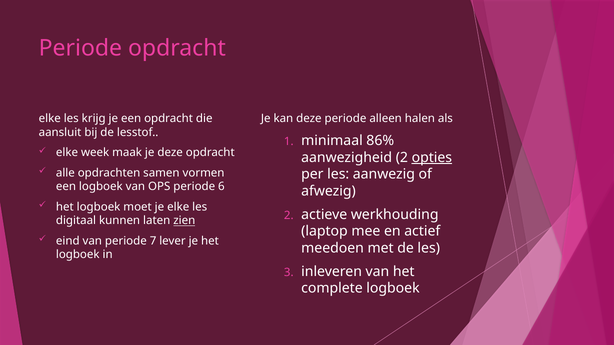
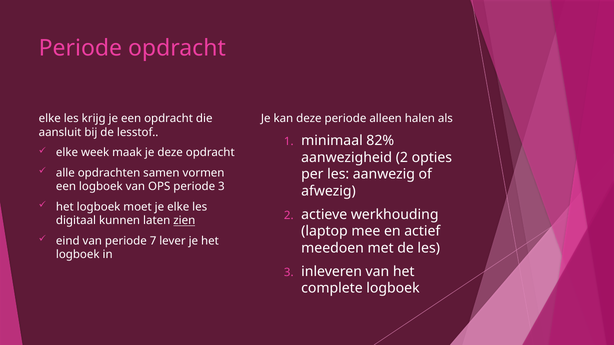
86%: 86% -> 82%
opties underline: present -> none
periode 6: 6 -> 3
